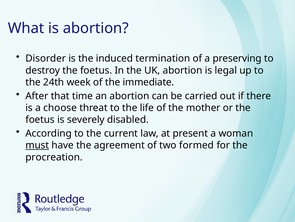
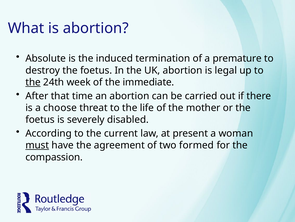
Disorder: Disorder -> Absolute
preserving: preserving -> premature
the at (33, 82) underline: none -> present
procreation: procreation -> compassion
